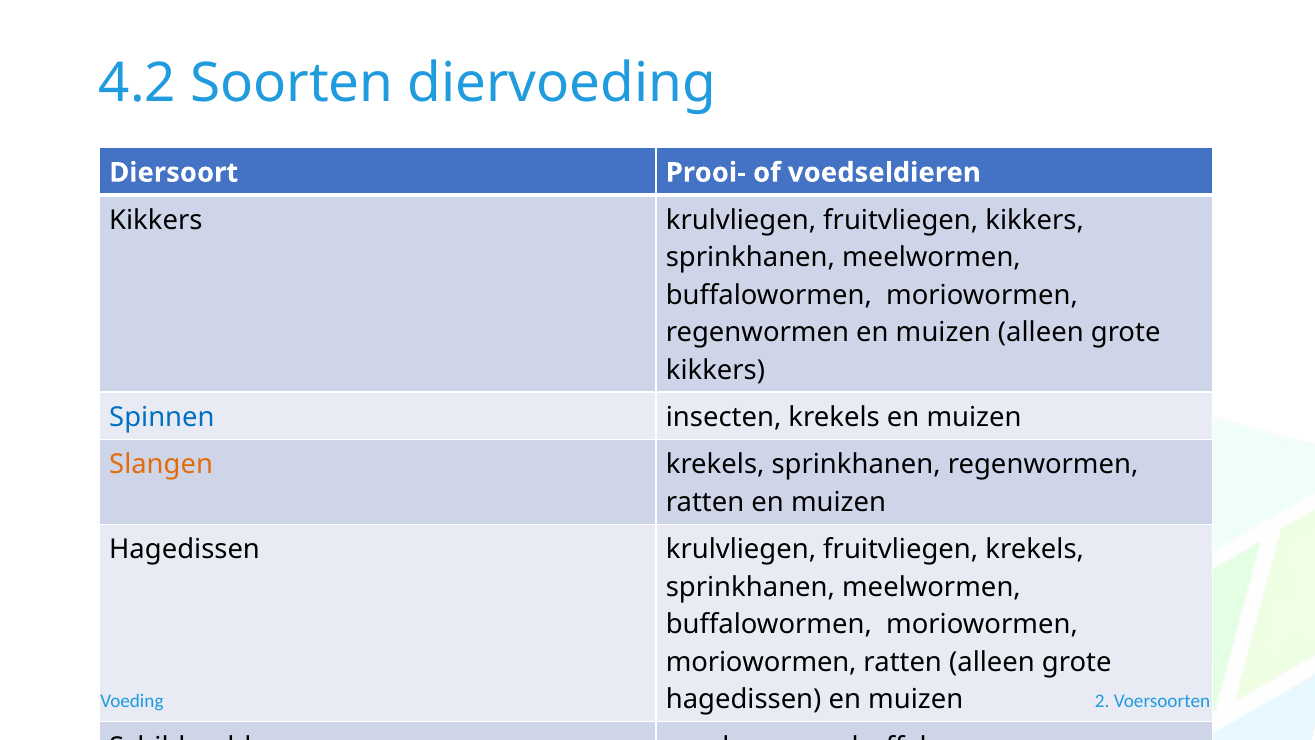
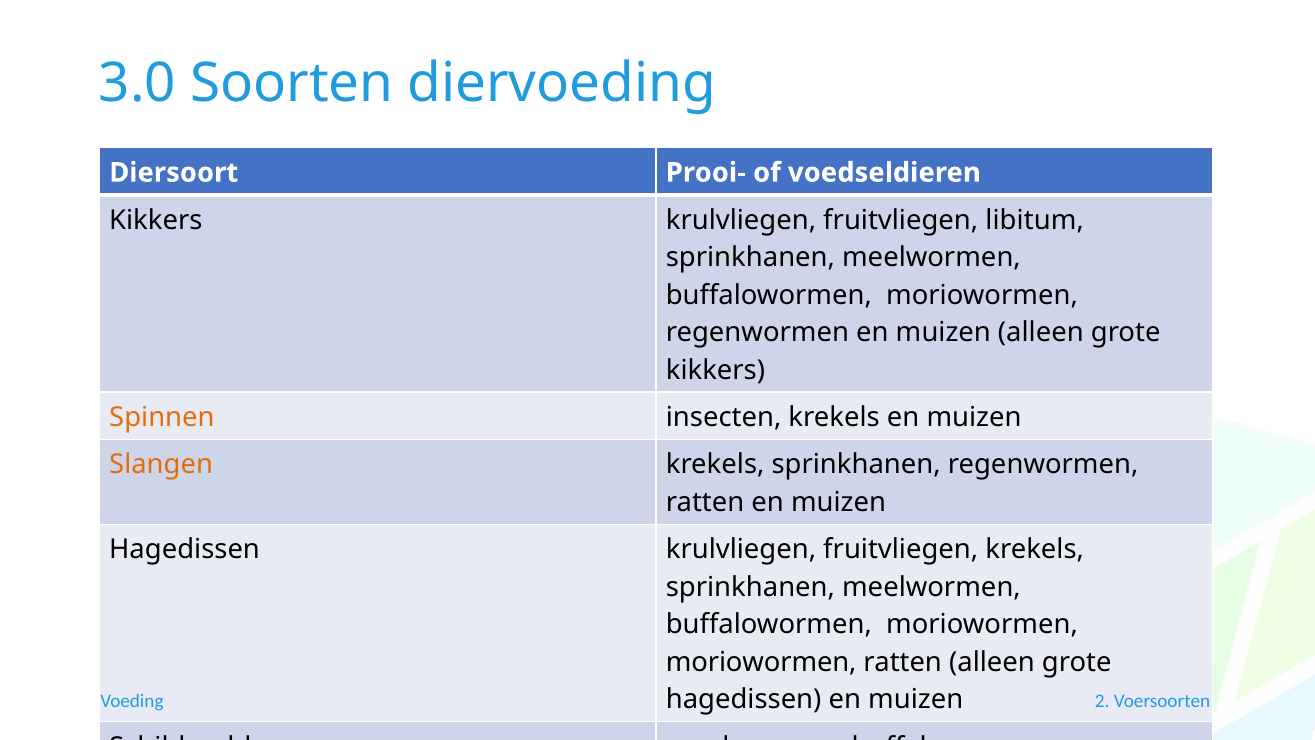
4.2: 4.2 -> 3.0
fruitvliegen kikkers: kikkers -> libitum
Spinnen colour: blue -> orange
